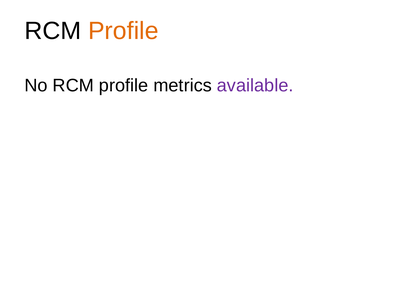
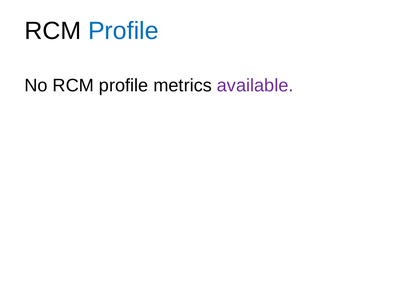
Profile at (123, 31) colour: orange -> blue
